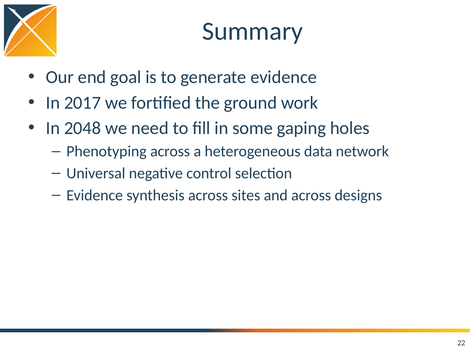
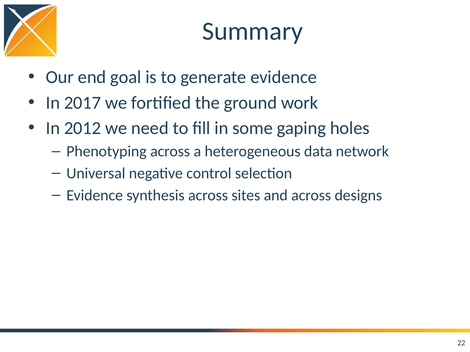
2048: 2048 -> 2012
